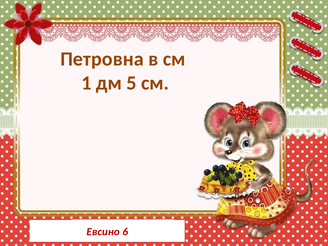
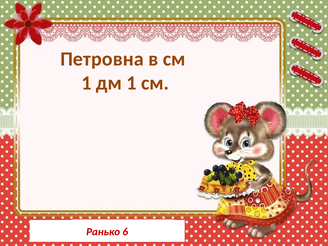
дм 5: 5 -> 1
Евсино: Евсино -> Ранько
